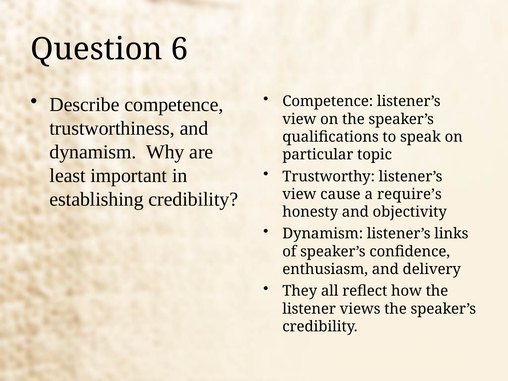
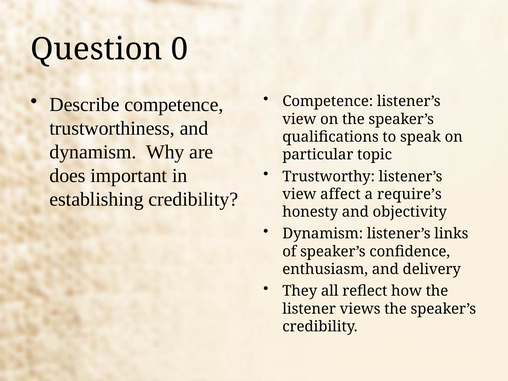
6: 6 -> 0
least: least -> does
cause: cause -> affect
